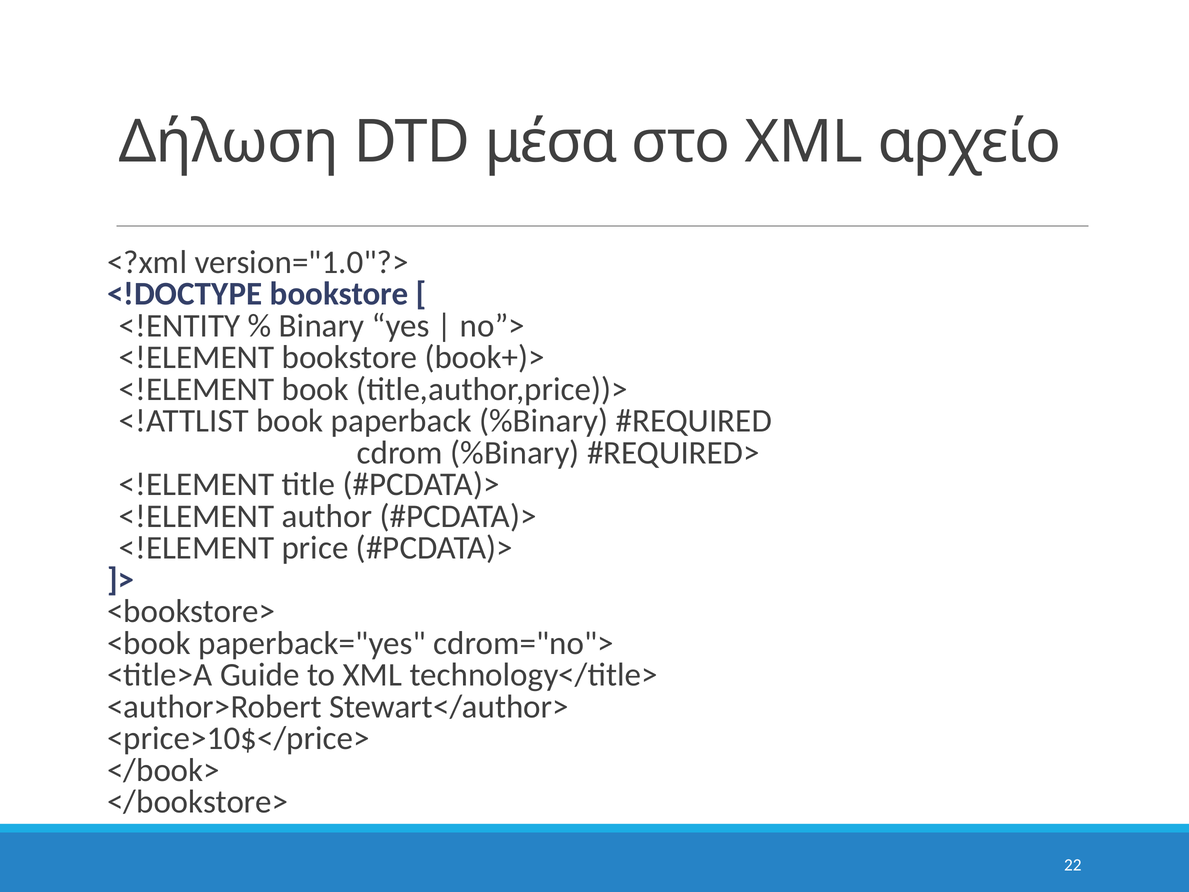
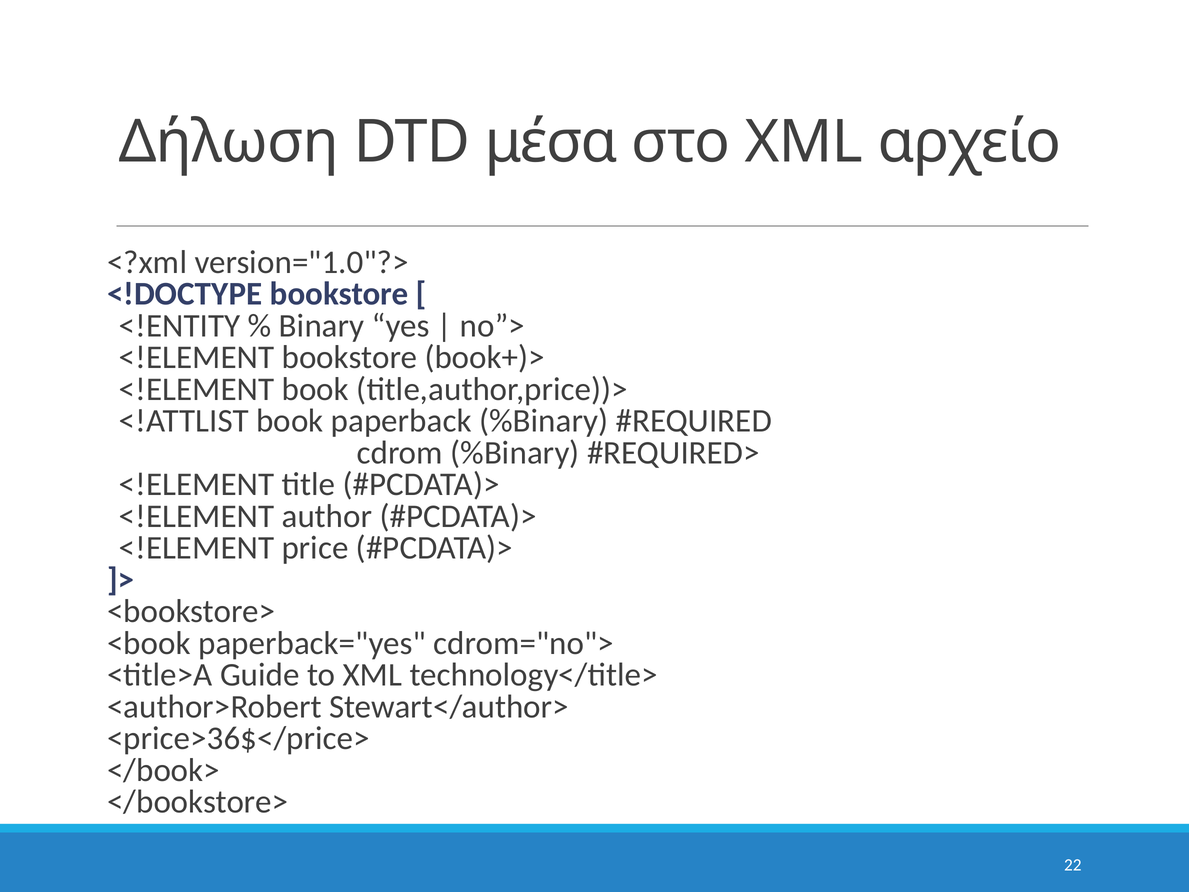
<price>10$</price>: <price>10$</price> -> <price>36$</price>
